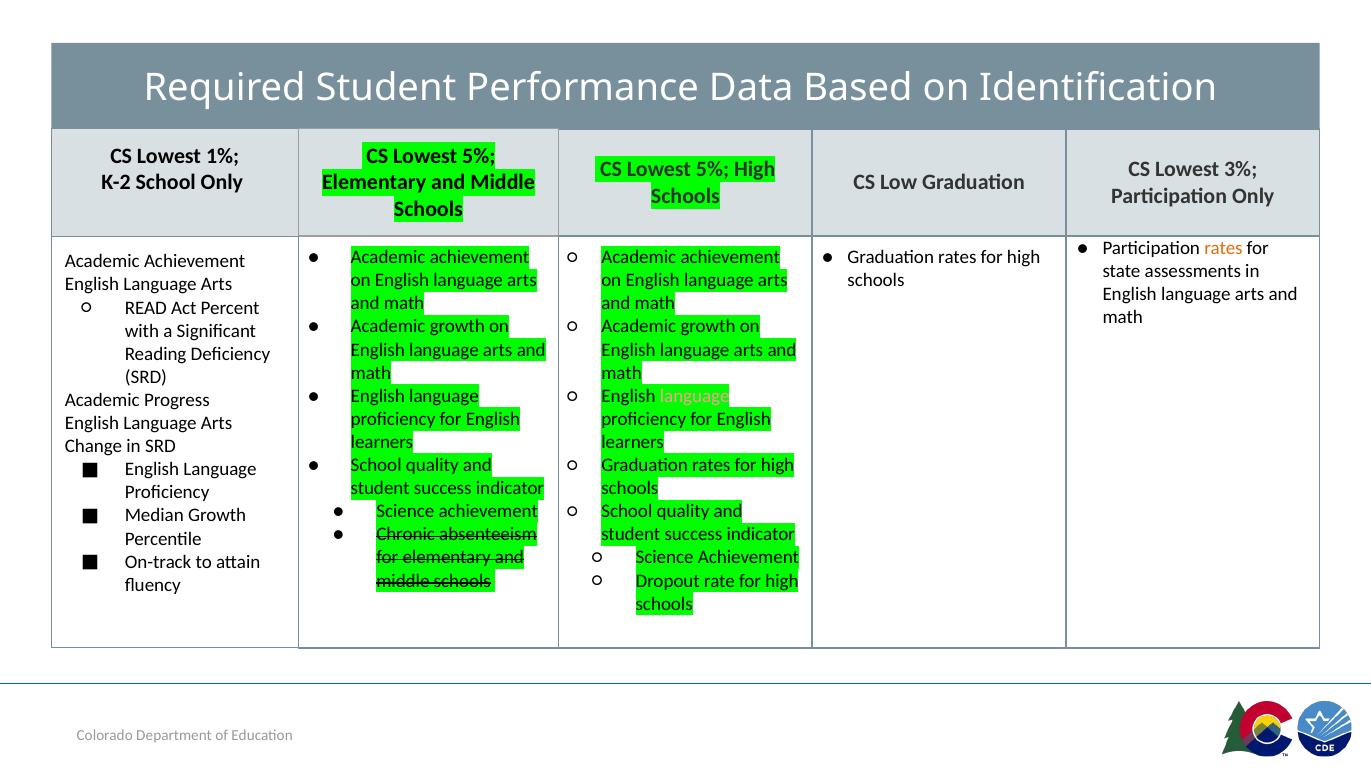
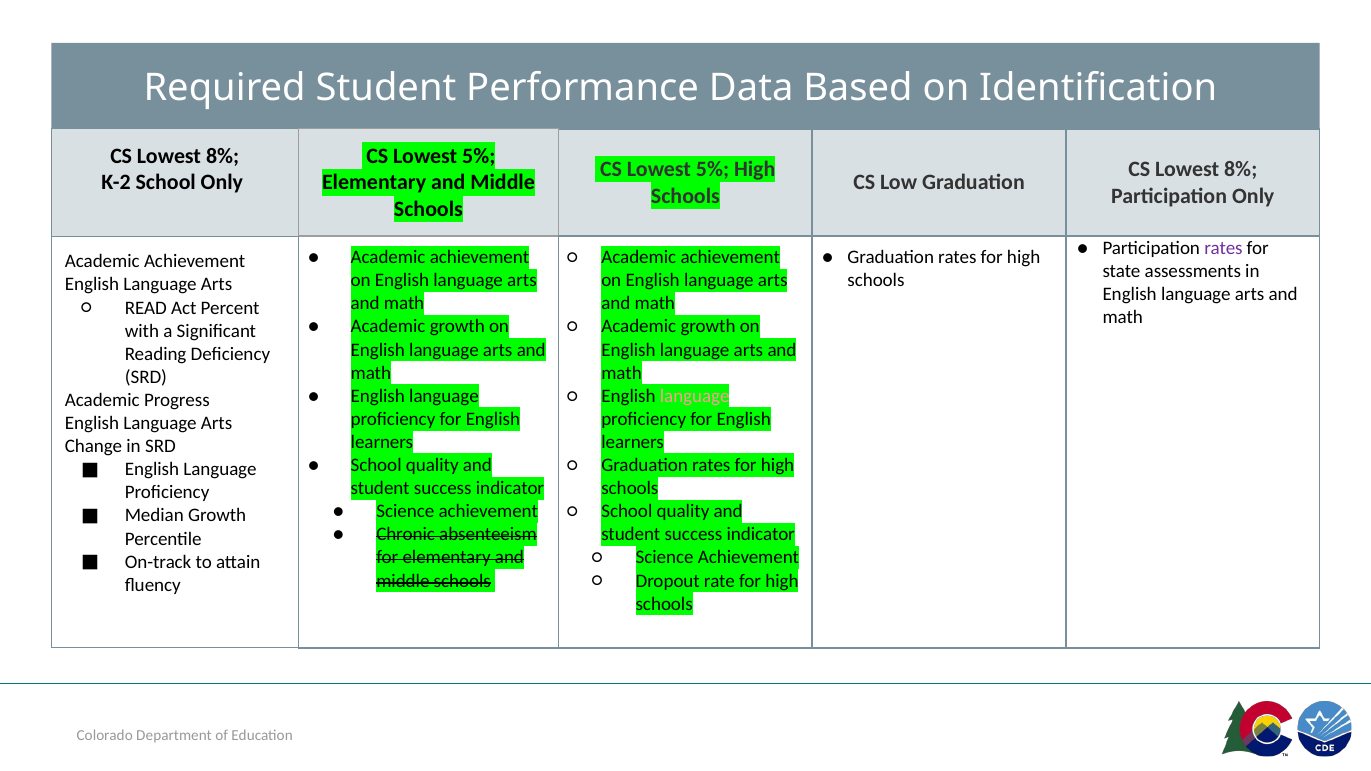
1% at (223, 156): 1% -> 8%
3% at (1241, 169): 3% -> 8%
rates at (1223, 248) colour: orange -> purple
